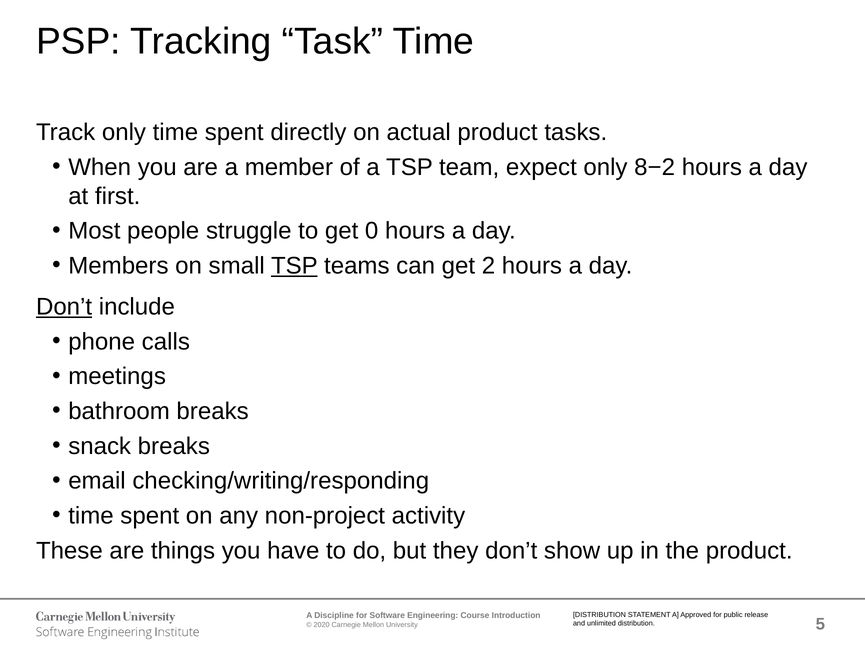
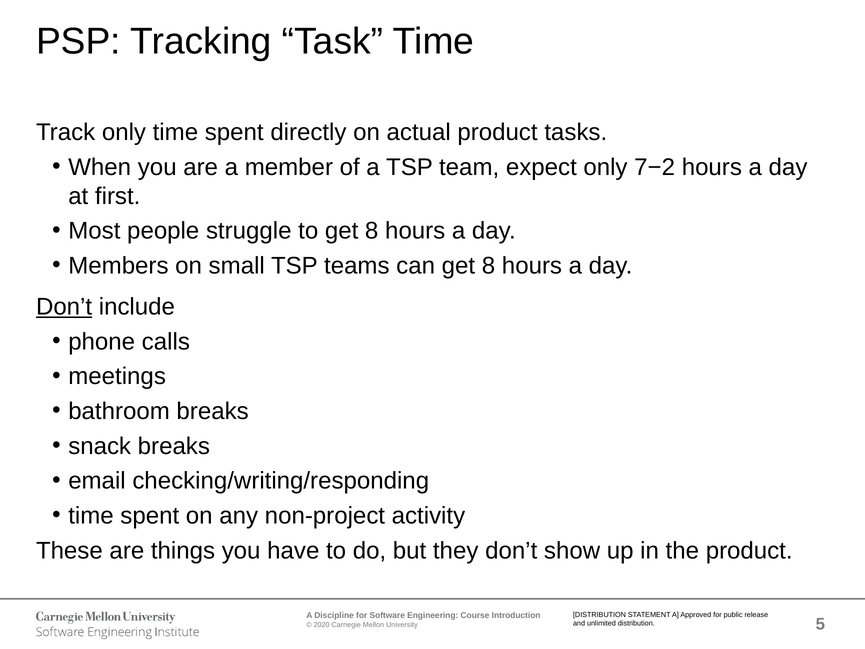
8−2: 8−2 -> 7−2
to get 0: 0 -> 8
TSP at (294, 266) underline: present -> none
can get 2: 2 -> 8
